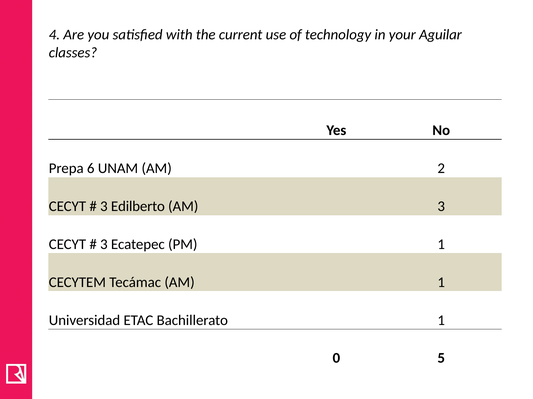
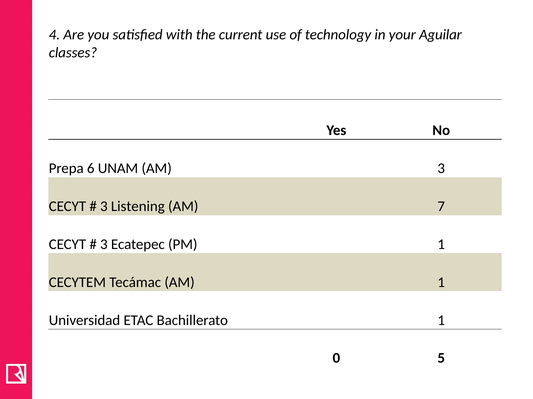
AM 2: 2 -> 3
Edilberto: Edilberto -> Listening
AM 3: 3 -> 7
